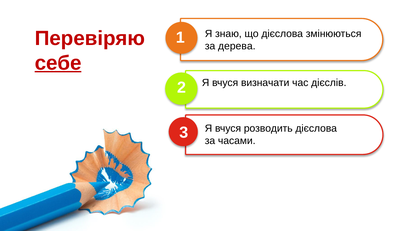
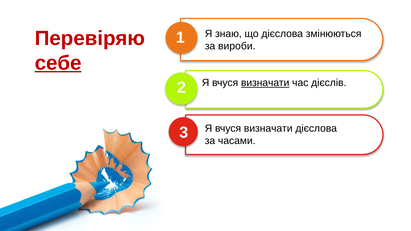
дерева: дерева -> вироби
визначати at (265, 83) underline: none -> present
розводить at (268, 128): розводить -> визначати
